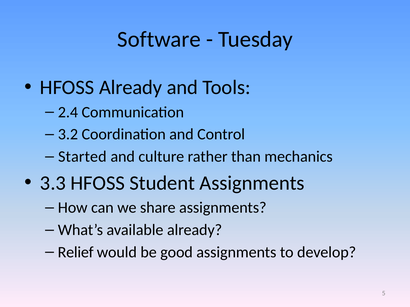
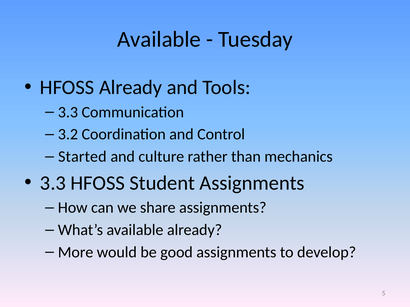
Software at (159, 40): Software -> Available
2.4 at (68, 112): 2.4 -> 3.3
Relief: Relief -> More
